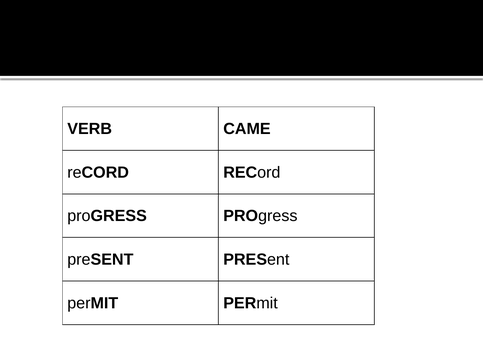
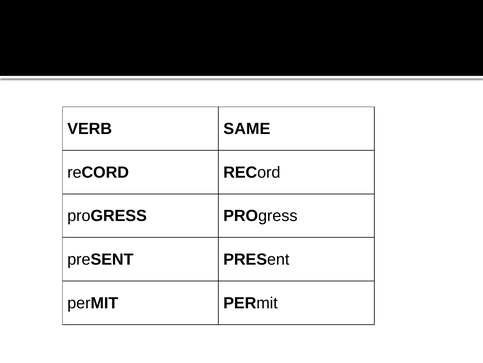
CAME: CAME -> SAME
